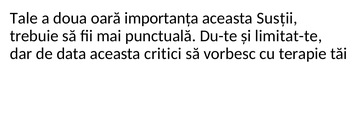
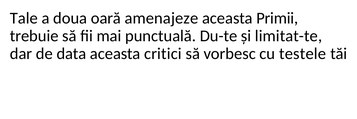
importanța: importanța -> amenajeze
Susții: Susții -> Primii
terapie: terapie -> testele
